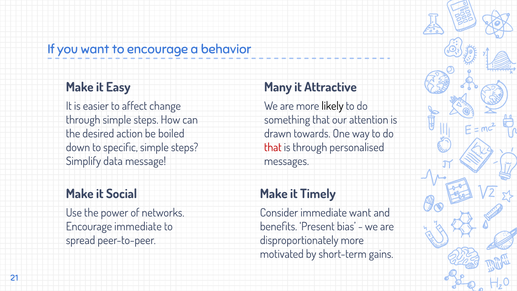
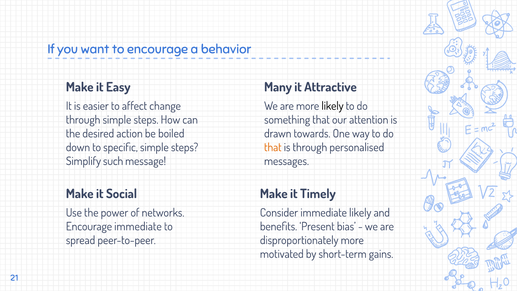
that at (273, 147) colour: red -> orange
data: data -> such
immediate want: want -> likely
